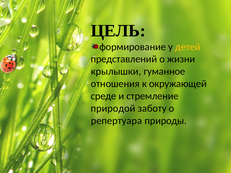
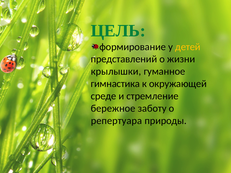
ЦЕЛЬ colour: black -> green
отношения: отношения -> гимнастика
природой: природой -> бережное
